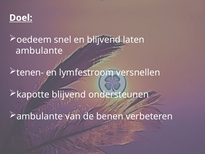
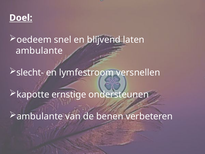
tenen-: tenen- -> slecht-
kapotte blijvend: blijvend -> ernstige
